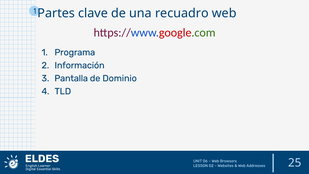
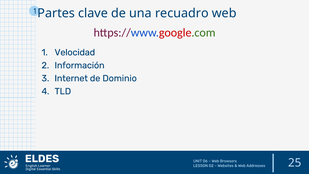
Programa: Programa -> Velocidad
Pantalla: Pantalla -> Internet
